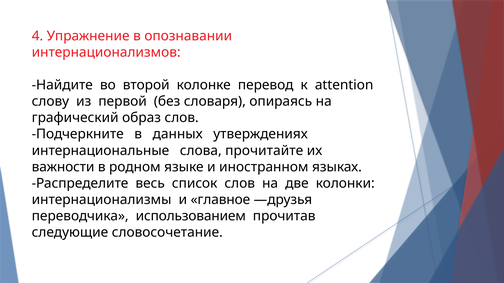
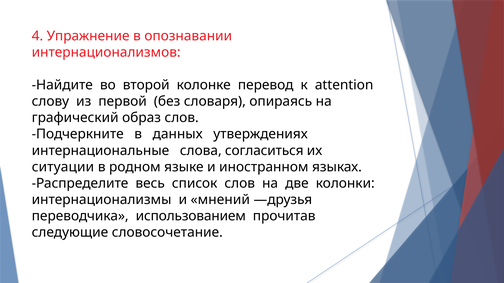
прочитайте: прочитайте -> согласиться
важности: важности -> ситуации
главное: главное -> мнений
